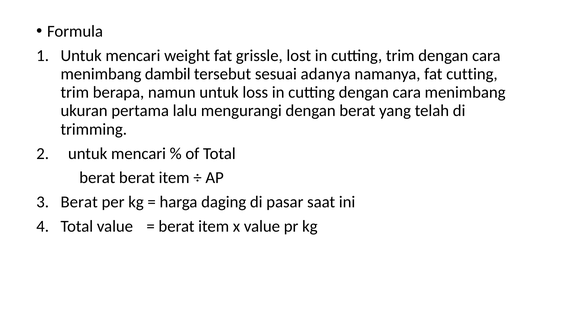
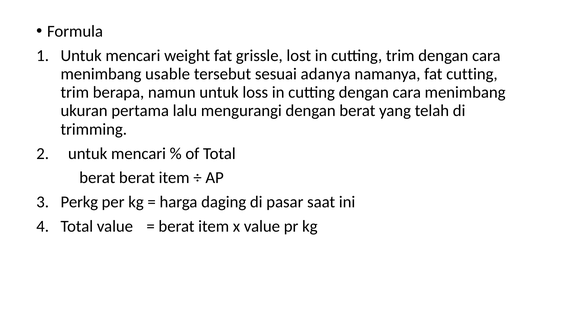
dambil: dambil -> usable
Berat at (79, 202): Berat -> Perkg
